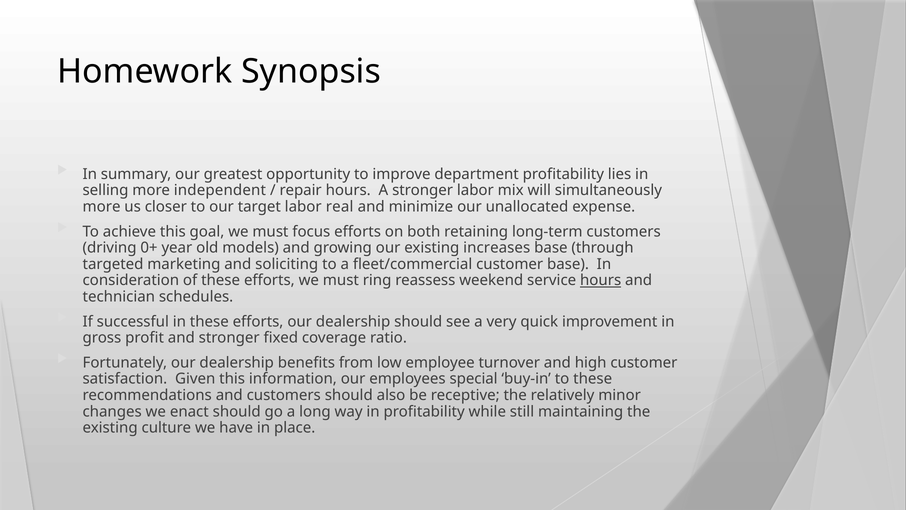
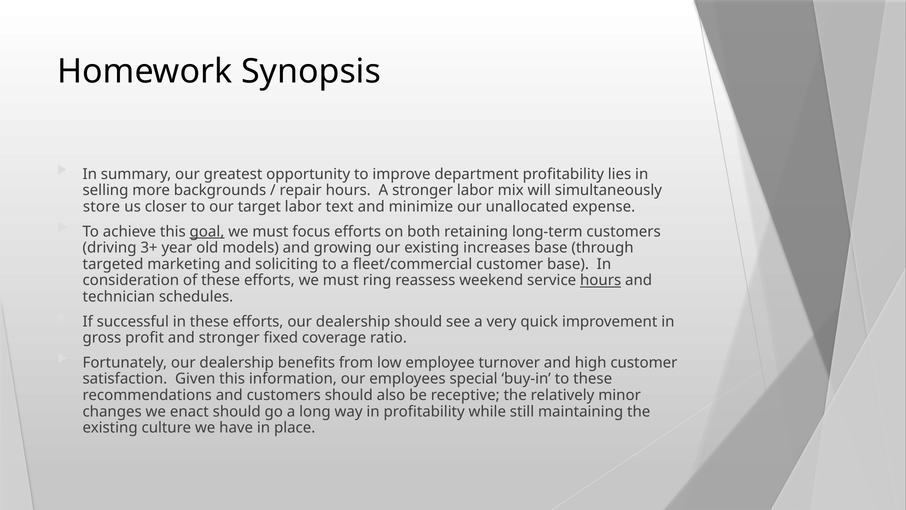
independent: independent -> backgrounds
more at (102, 207): more -> store
real: real -> text
goal underline: none -> present
0+: 0+ -> 3+
